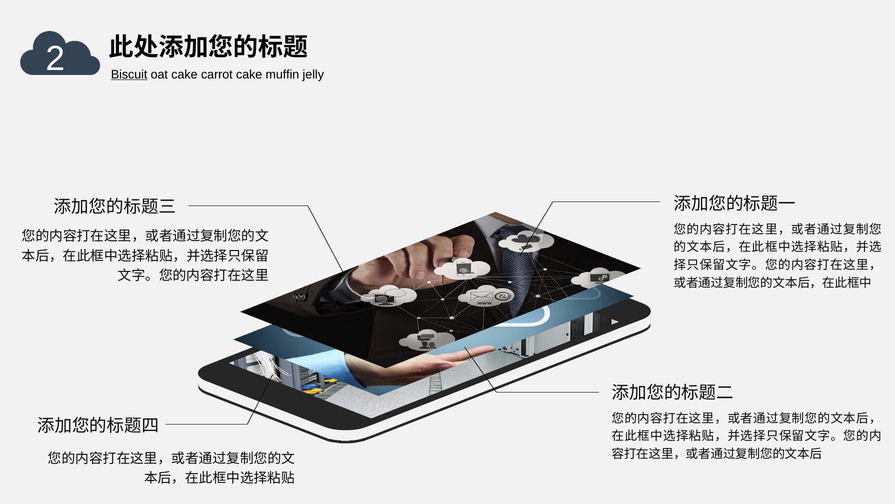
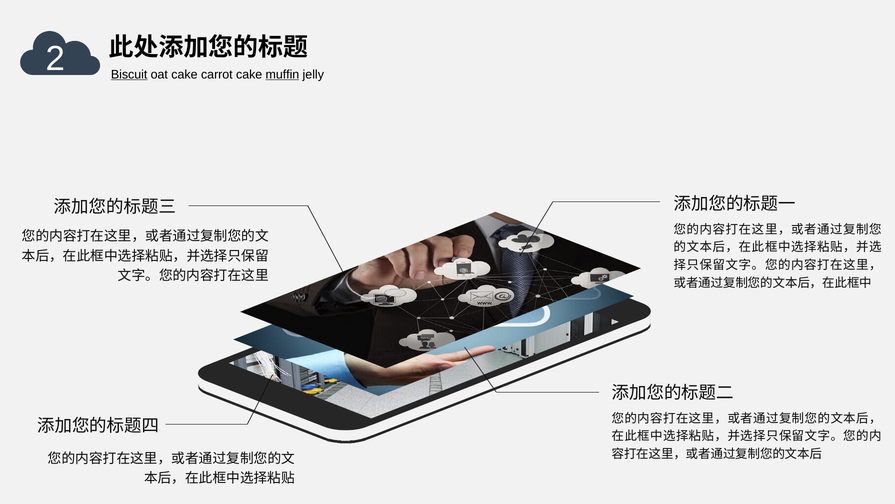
muffin underline: none -> present
